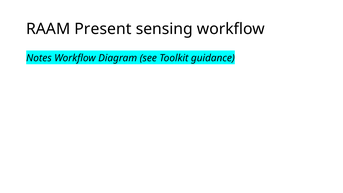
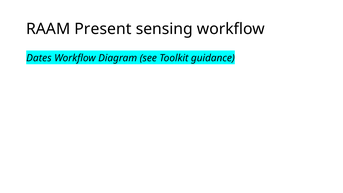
Notes: Notes -> Dates
